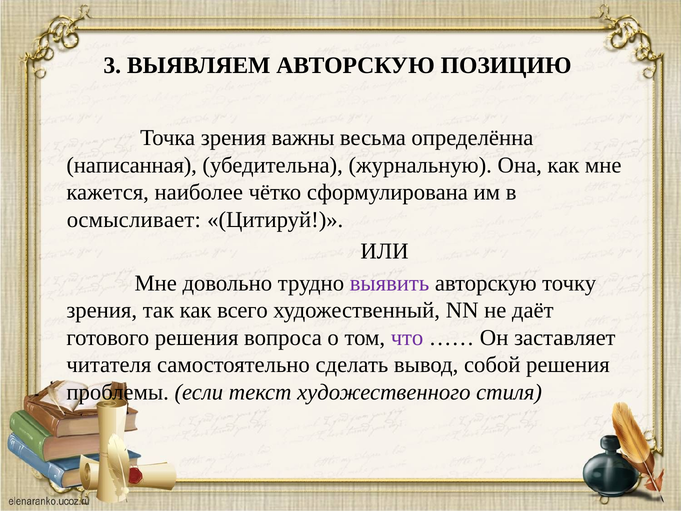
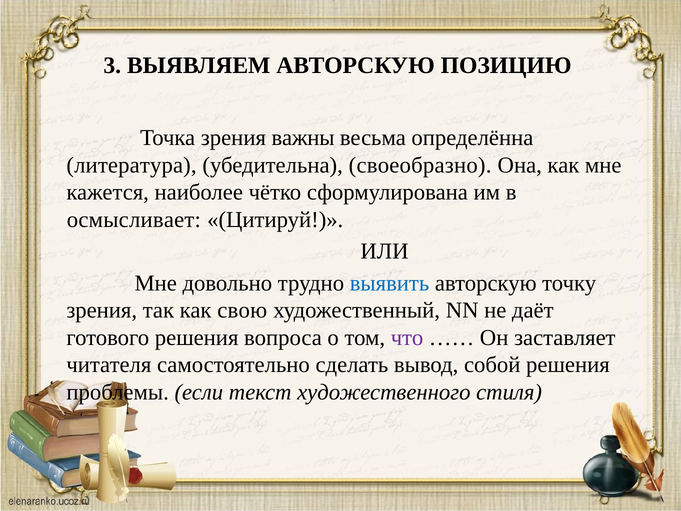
написанная: написанная -> литература
журнальную: журнальную -> своеобразно
выявить colour: purple -> blue
всего: всего -> свою
